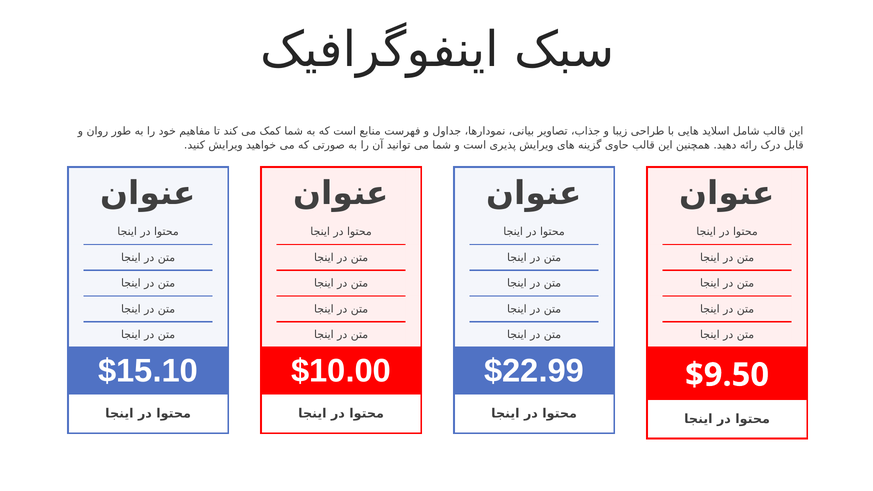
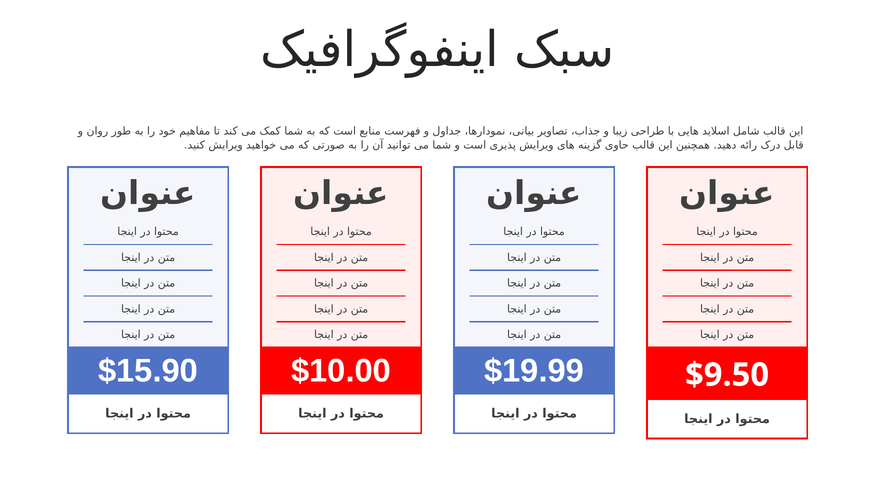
$15.10: $15.10 -> $15.90
$22.99: $22.99 -> $19.99
